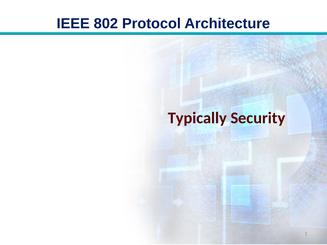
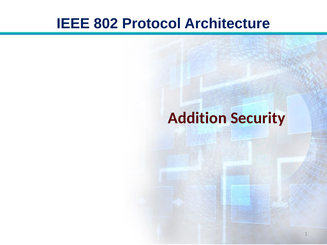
Typically: Typically -> Addition
